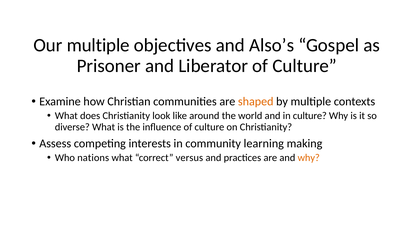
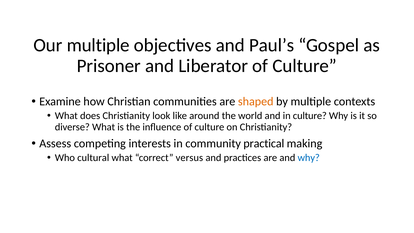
Also’s: Also’s -> Paul’s
learning: learning -> practical
nations: nations -> cultural
why at (309, 158) colour: orange -> blue
